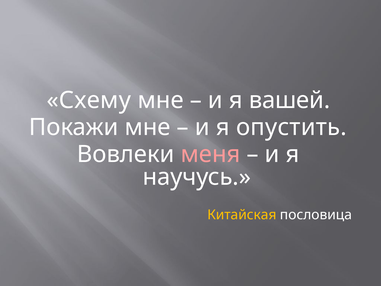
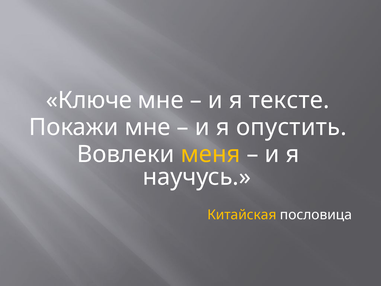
Схему: Схему -> Ключе
вашей: вашей -> тексте
меня colour: pink -> yellow
